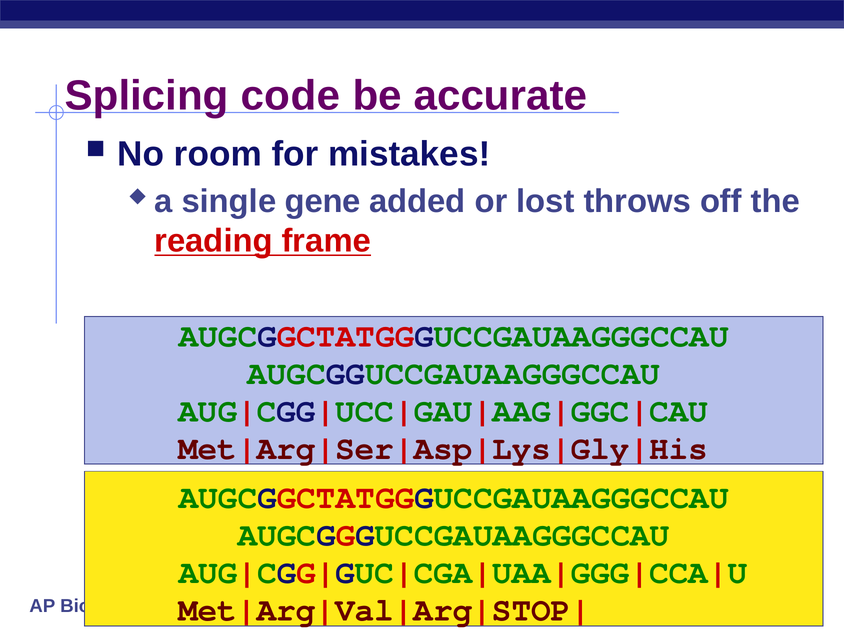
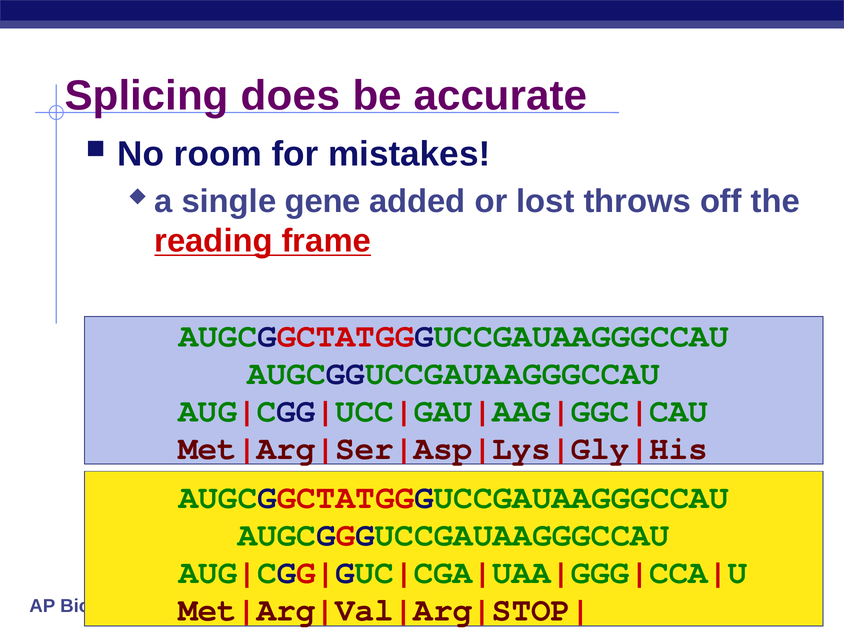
code: code -> does
